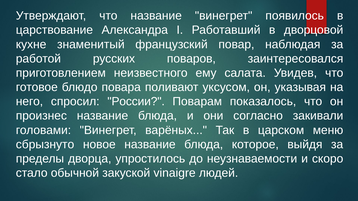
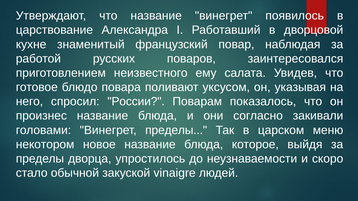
Винегрет варёных: варёных -> пределы
сбрызнуто: сбрызнуто -> некотором
